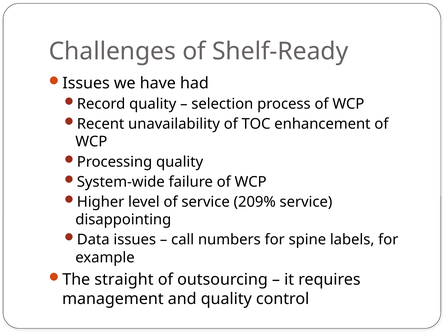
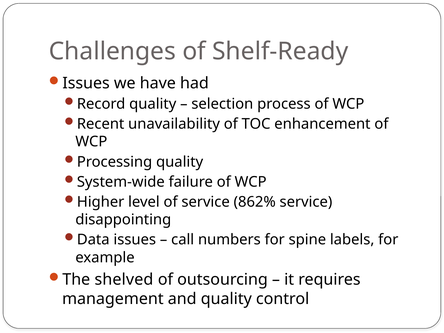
209%: 209% -> 862%
straight: straight -> shelved
